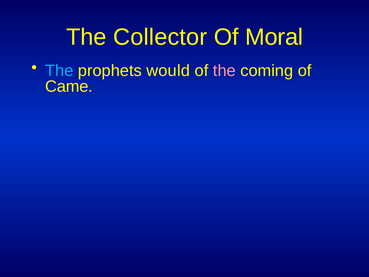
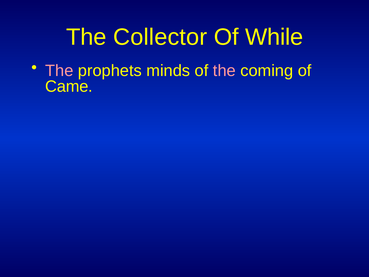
Moral: Moral -> While
The at (59, 71) colour: light blue -> pink
would: would -> minds
